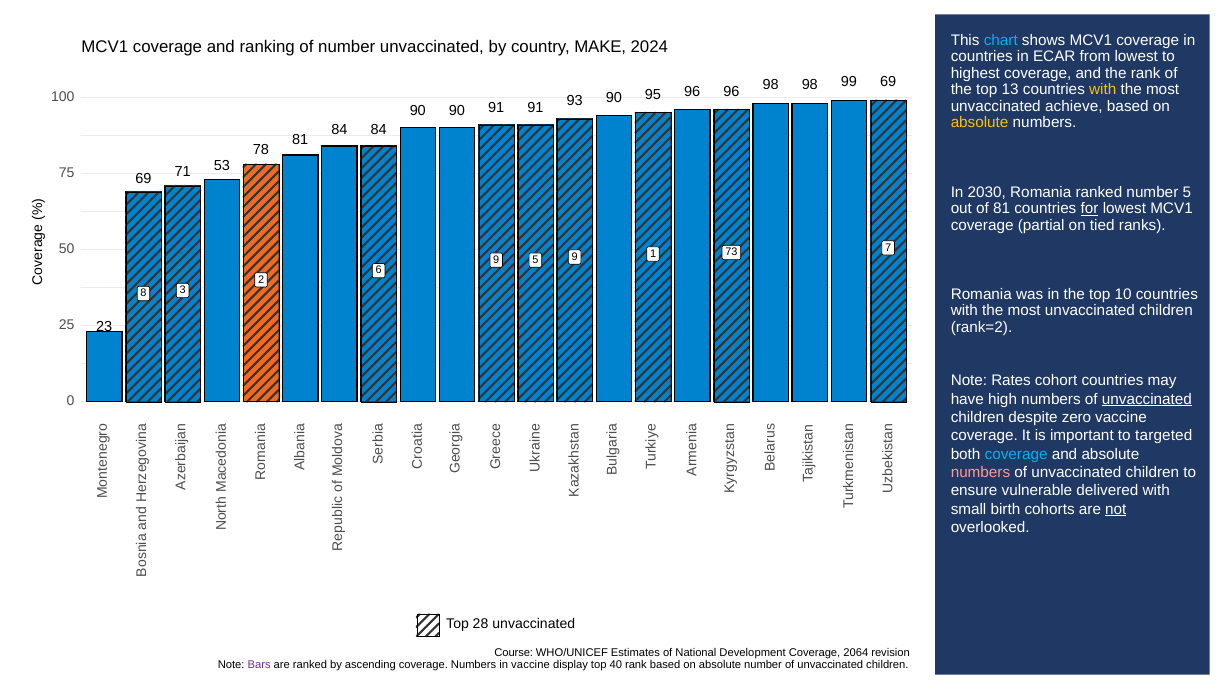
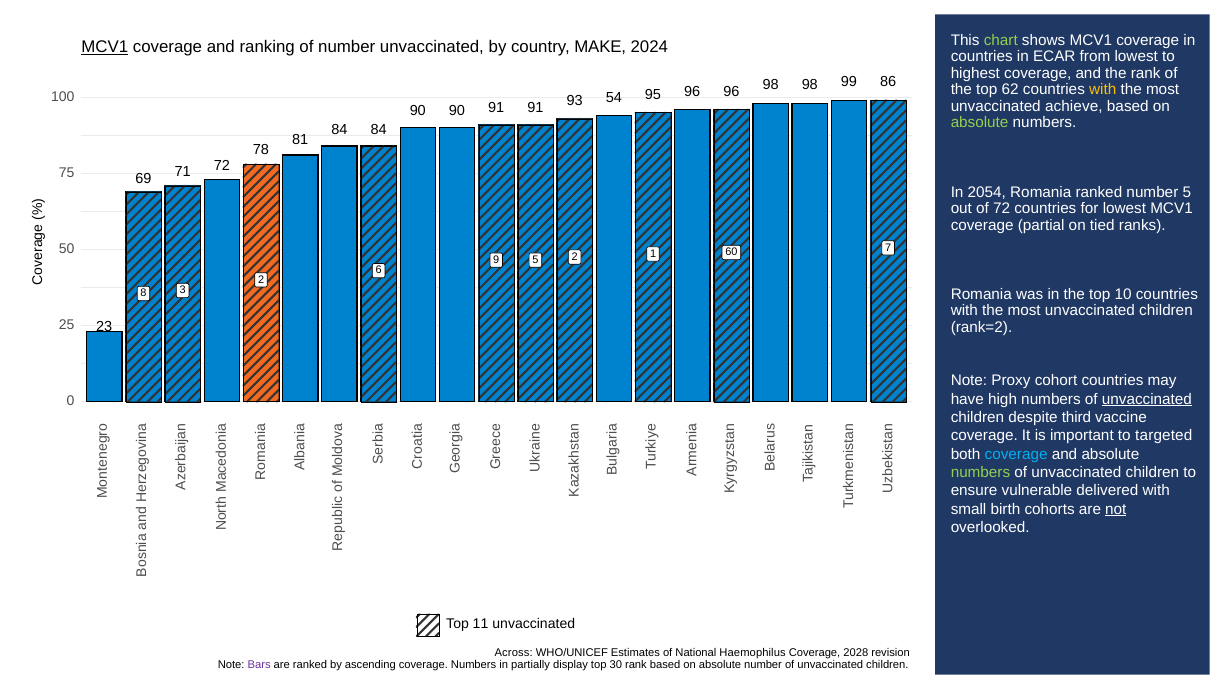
chart colour: light blue -> light green
MCV1 at (105, 47) underline: none -> present
98 69: 69 -> 86
13: 13 -> 62
93 90: 90 -> 54
absolute at (980, 123) colour: yellow -> light green
71 53: 53 -> 72
2030: 2030 -> 2054
of 81: 81 -> 72
for underline: present -> none
9 9: 9 -> 2
73: 73 -> 60
Rates: Rates -> Proxy
zero: zero -> third
numbers at (980, 473) colour: pink -> light green
28: 28 -> 11
Course: Course -> Across
Development: Development -> Haemophilus
2064: 2064 -> 2028
in vaccine: vaccine -> partially
40: 40 -> 30
